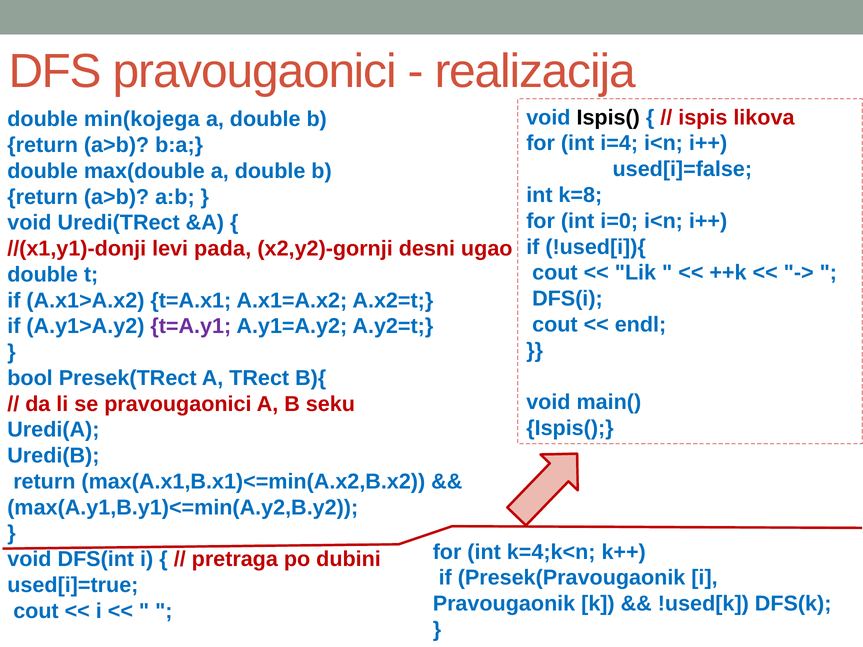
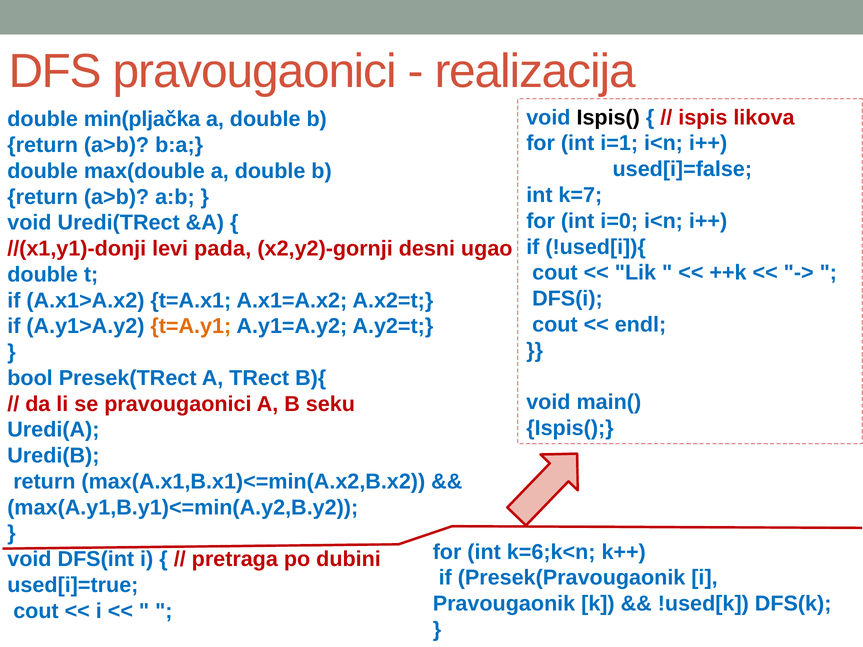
min(kojega: min(kojega -> min(pljačka
i=4: i=4 -> i=1
k=8: k=8 -> k=7
t=A.y1 colour: purple -> orange
k=4;k<n: k=4;k<n -> k=6;k<n
